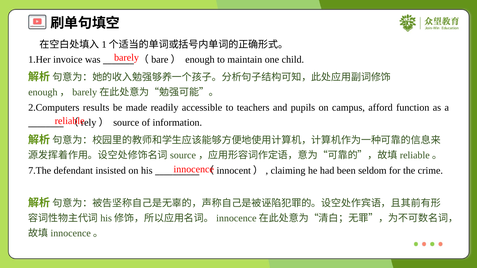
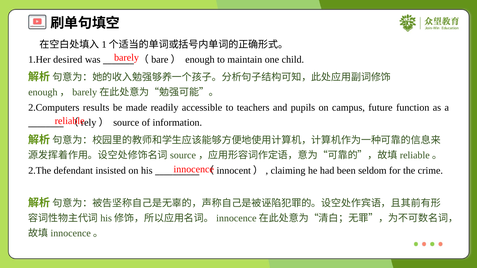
invoice: invoice -> desired
afford: afford -> future
7.The: 7.The -> 2.The
